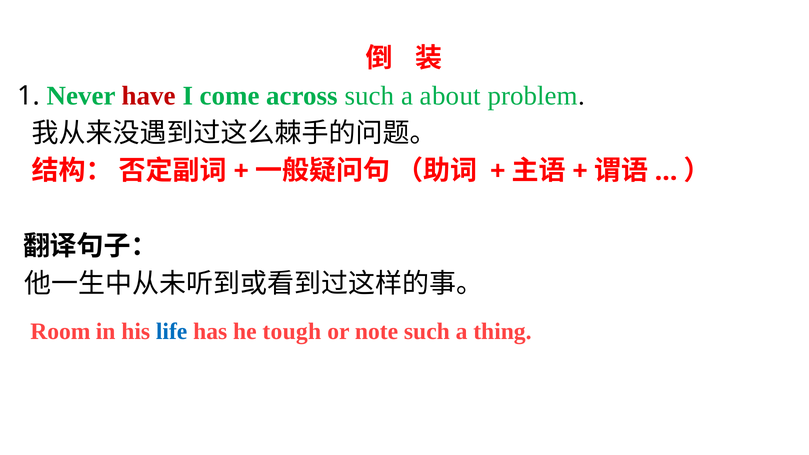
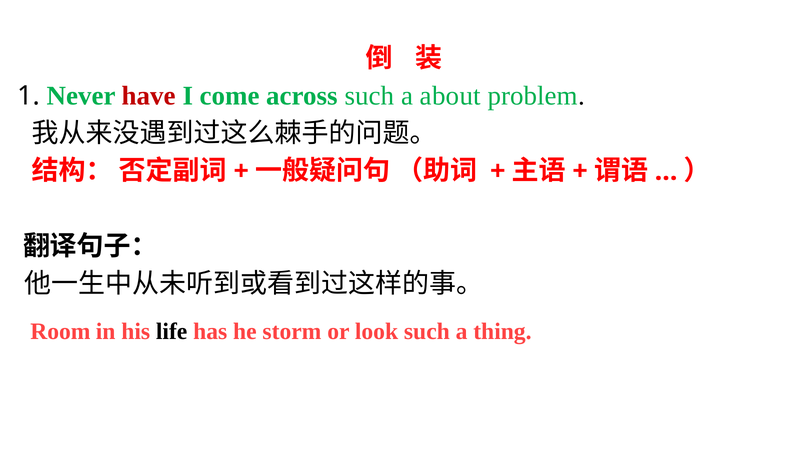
life colour: blue -> black
tough: tough -> storm
note: note -> look
